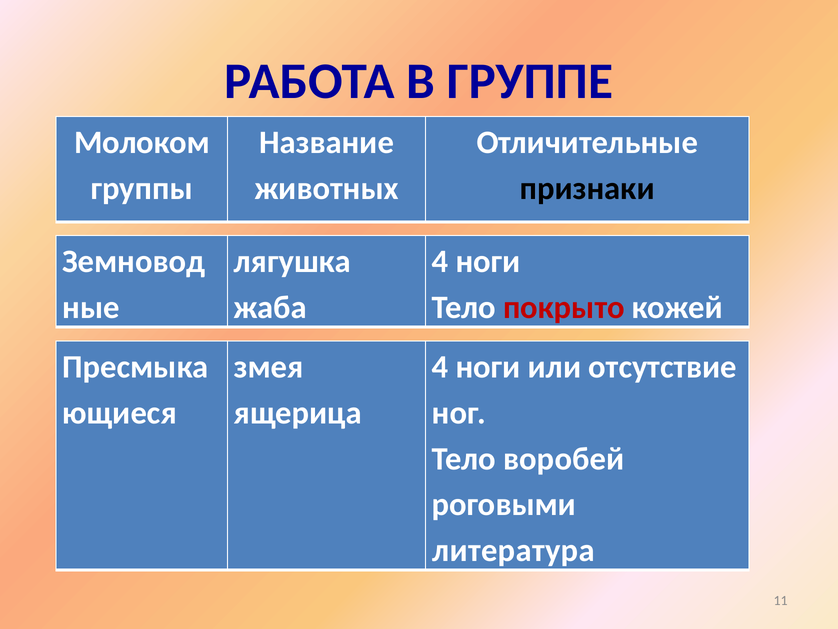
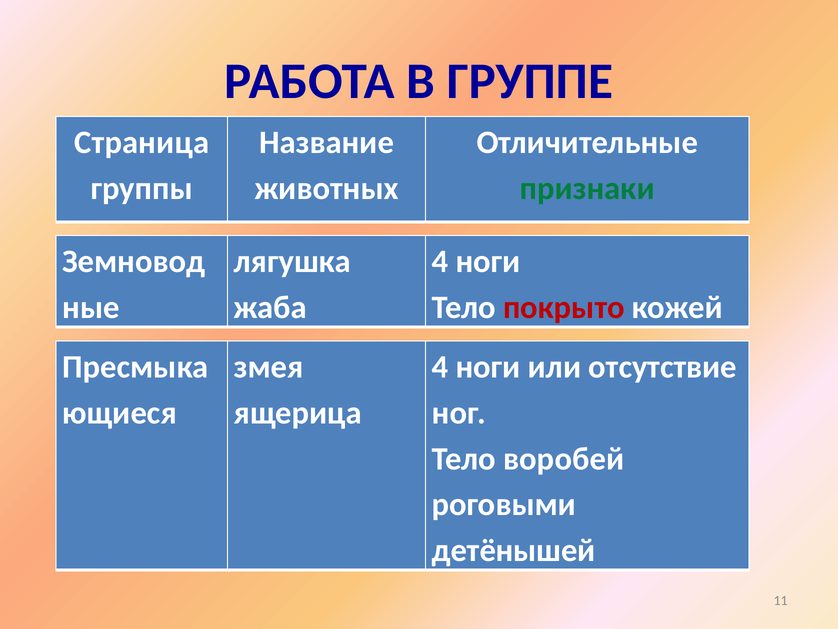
Молоком: Молоком -> Страница
признаки colour: black -> green
литература: литература -> детёнышей
